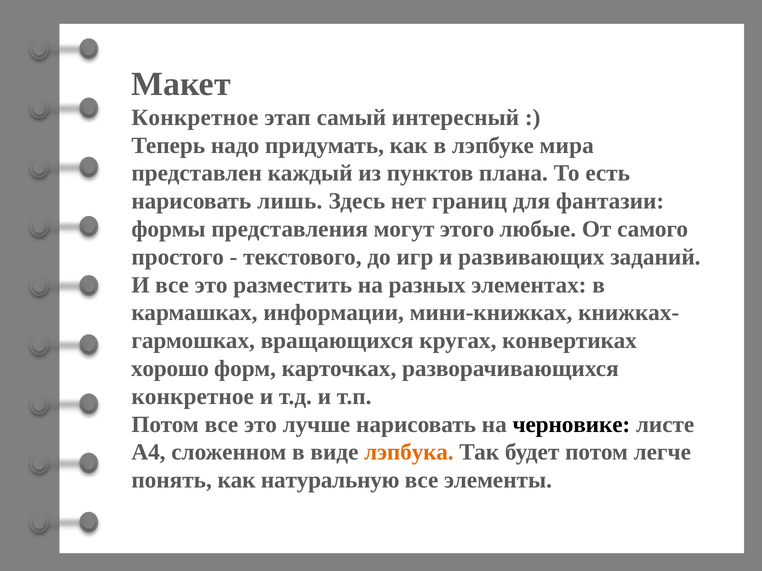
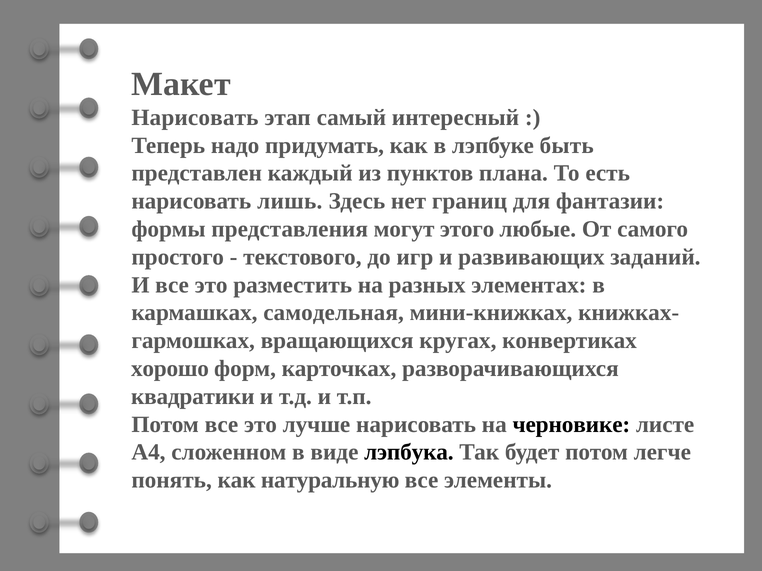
Конкретное at (195, 118): Конкретное -> Нарисовать
мира: мира -> быть
информации: информации -> самодельная
конкретное at (193, 397): конкретное -> квадратики
лэпбука colour: orange -> black
